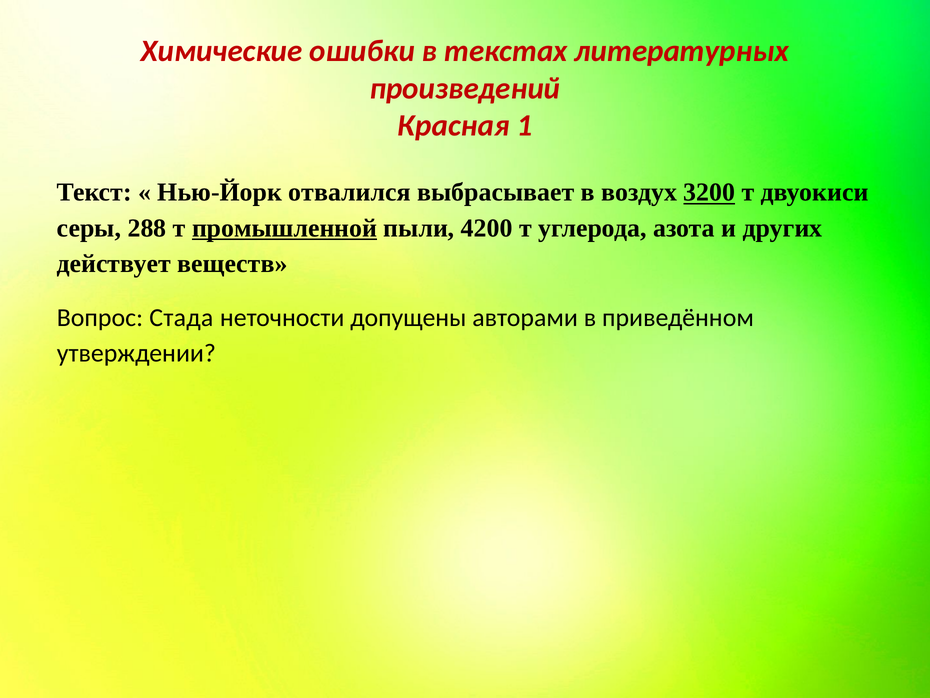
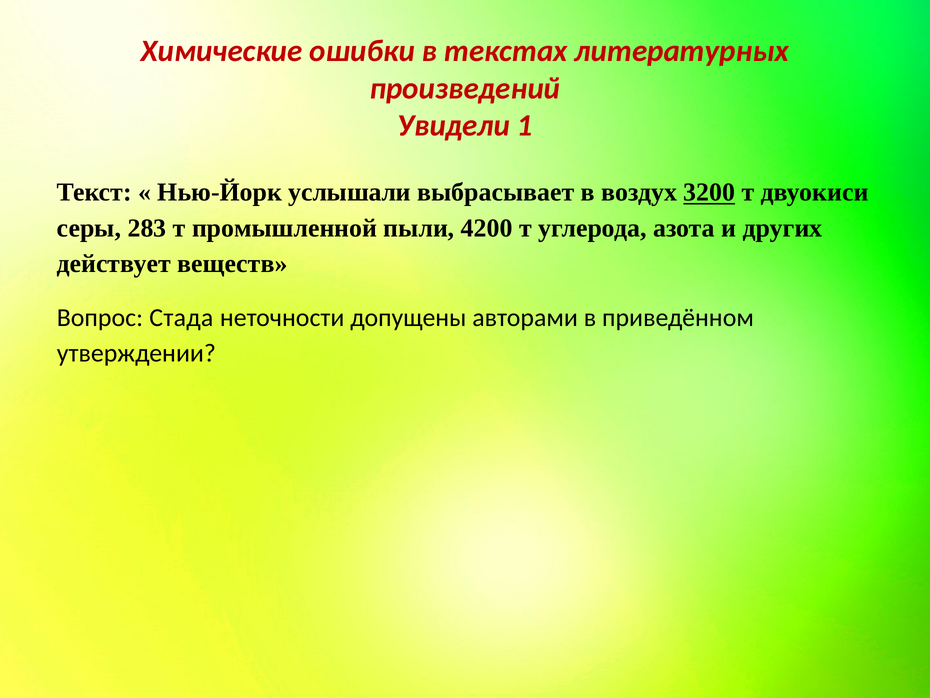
Красная: Красная -> Увидели
отвалился: отвалился -> услышали
288: 288 -> 283
промышленной underline: present -> none
